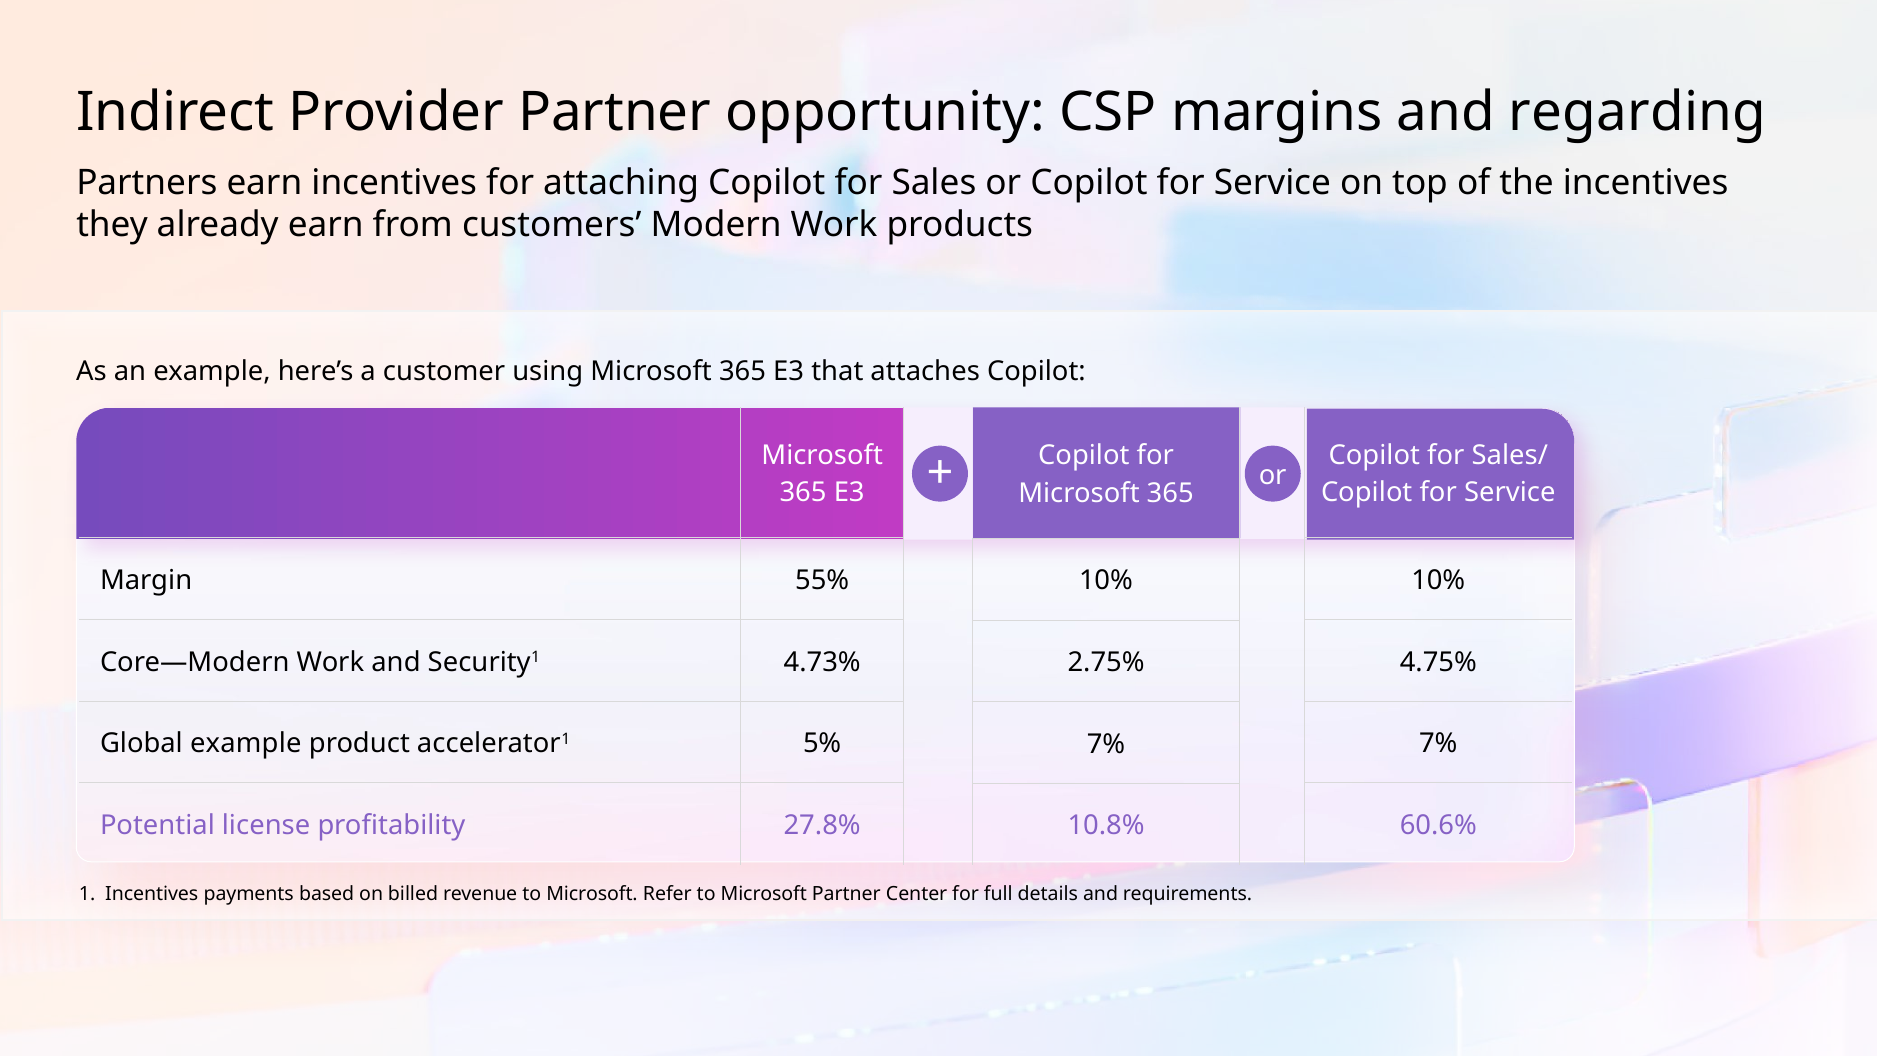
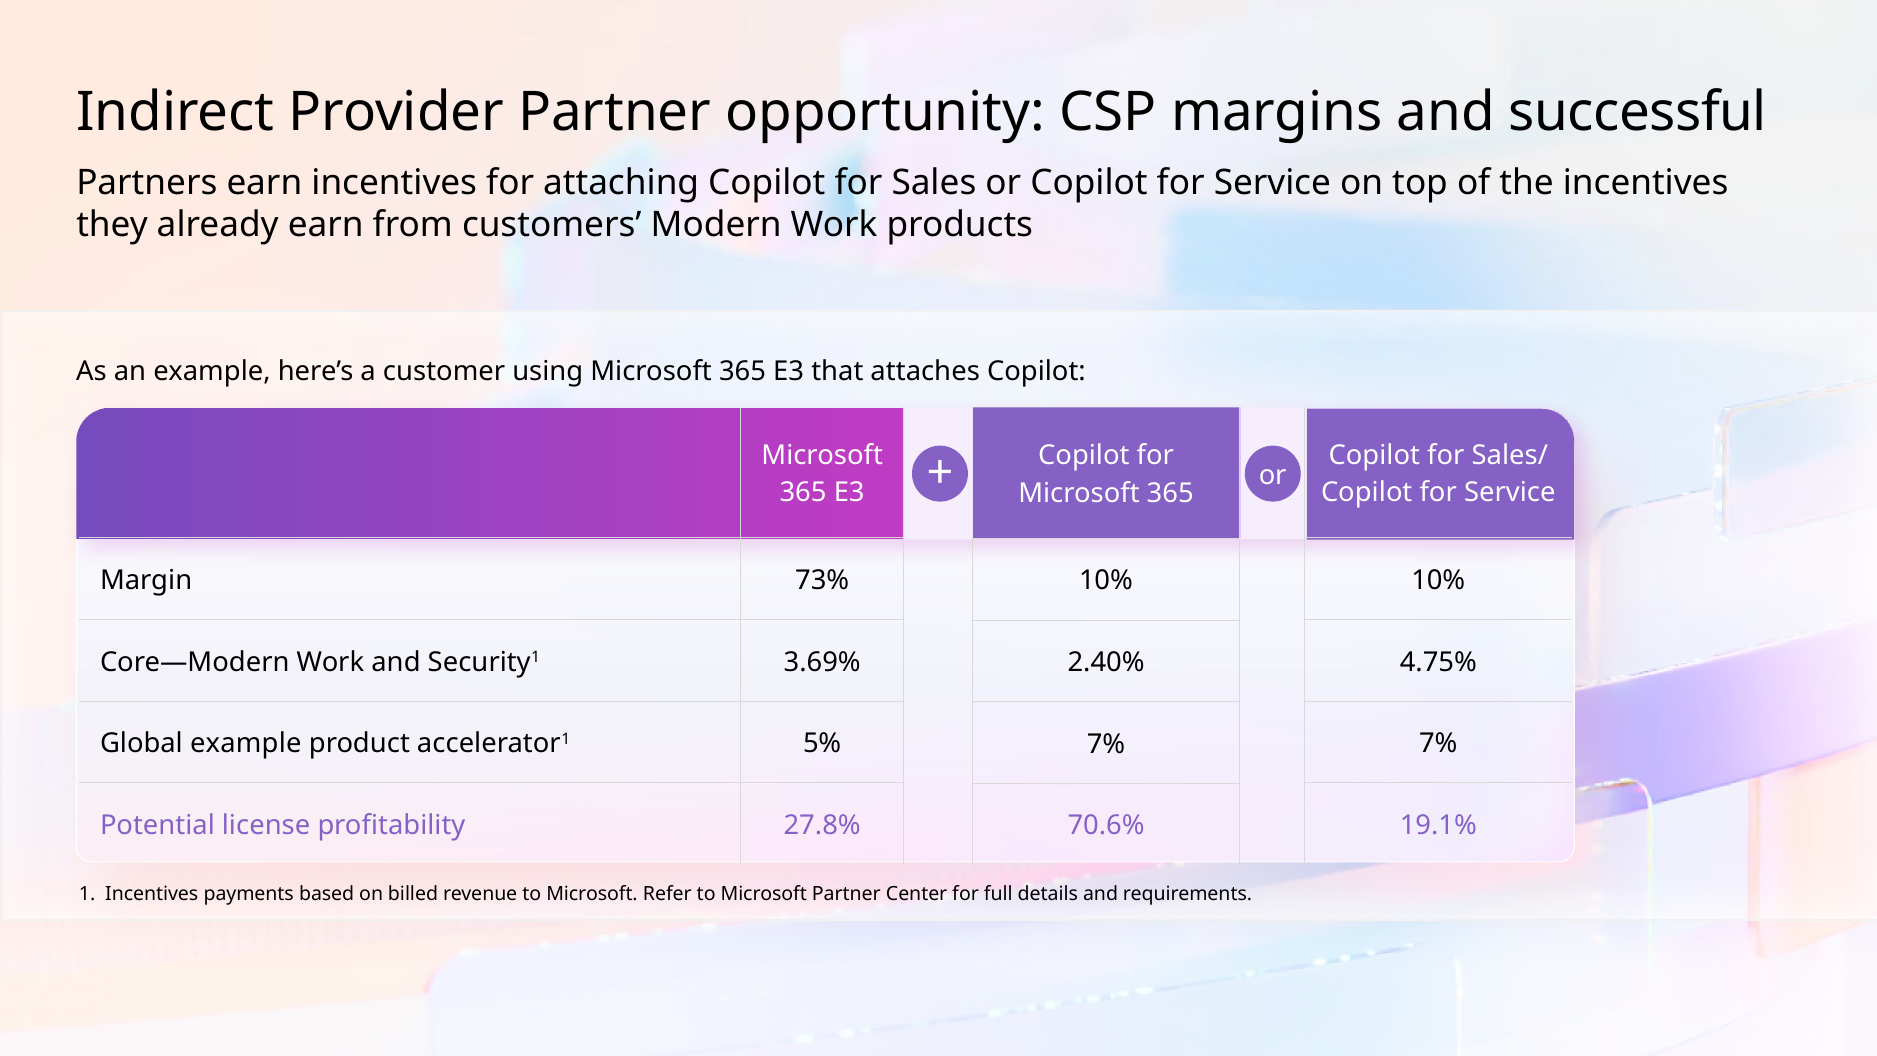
regarding: regarding -> successful
55%: 55% -> 73%
4.73%: 4.73% -> 3.69%
2.75%: 2.75% -> 2.40%
60.6%: 60.6% -> 19.1%
10.8%: 10.8% -> 70.6%
